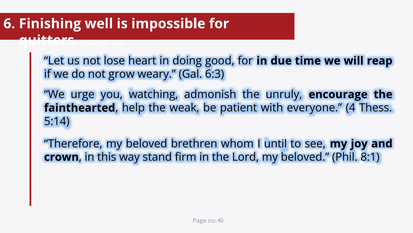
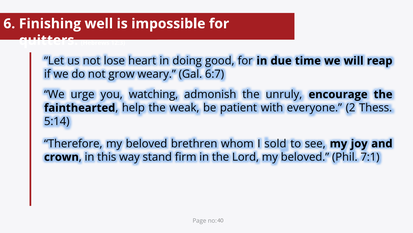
6:3: 6:3 -> 6:7
everyone 4: 4 -> 2
until: until -> sold
8:1: 8:1 -> 7:1
